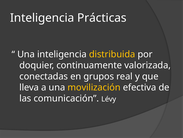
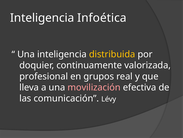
Prácticas: Prácticas -> Infoética
conectadas: conectadas -> profesional
movilización colour: yellow -> pink
